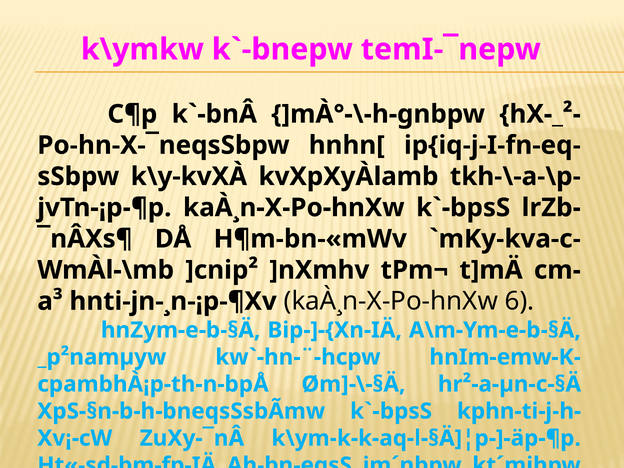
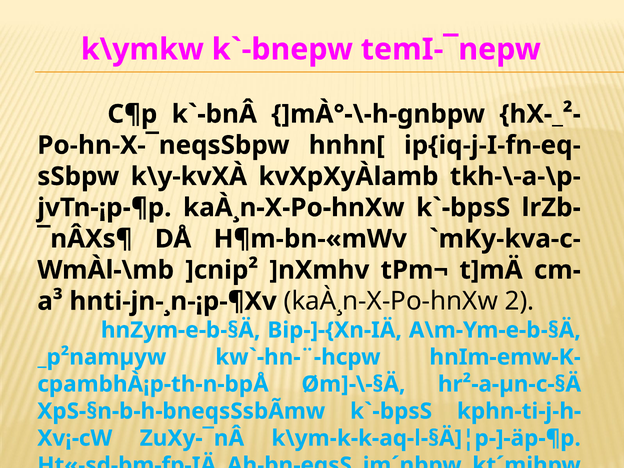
6: 6 -> 2
